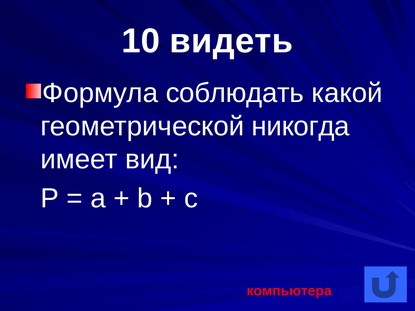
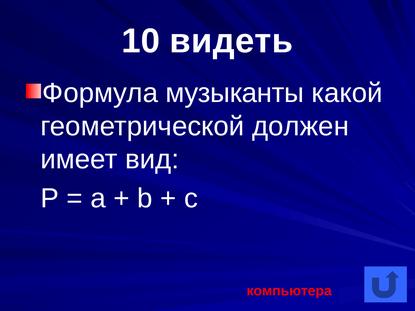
соблюдать: соблюдать -> музыканты
никогда: никогда -> должен
